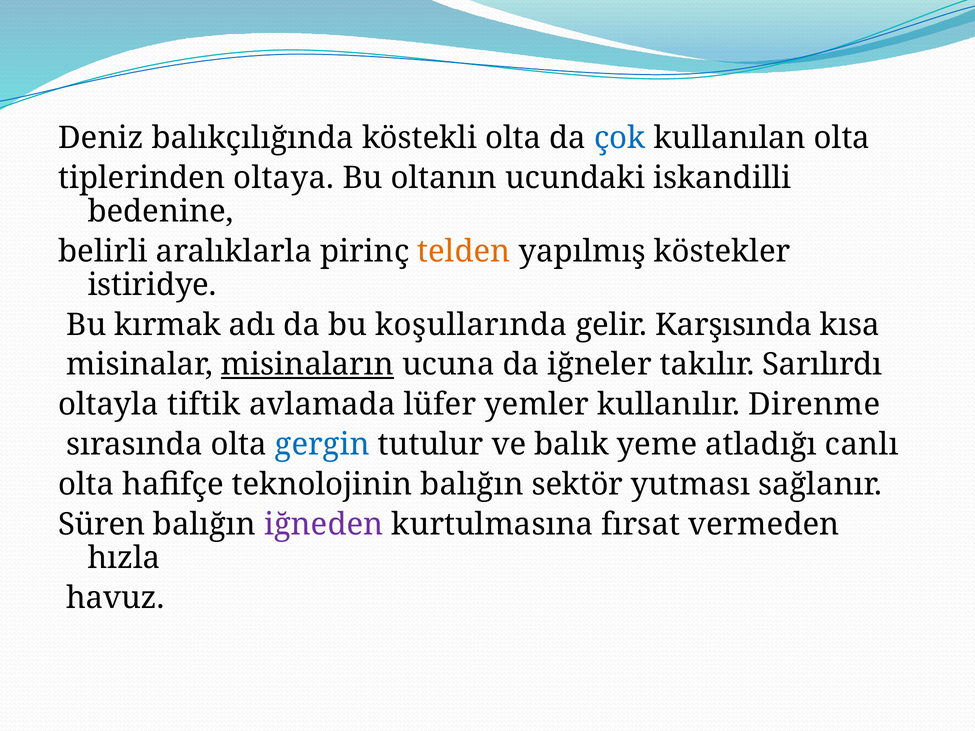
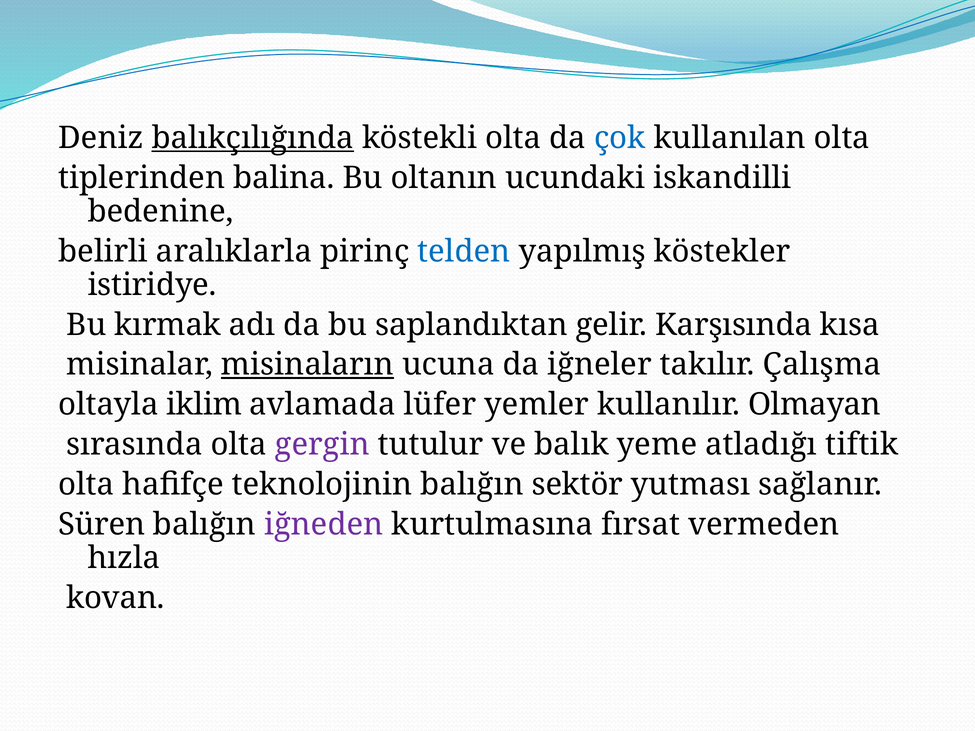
balıkçılığında underline: none -> present
oltaya: oltaya -> balina
telden colour: orange -> blue
koşullarında: koşullarında -> saplandıktan
Sarılırdı: Sarılırdı -> Çalışma
tiftik: tiftik -> iklim
Direnme: Direnme -> Olmayan
gergin colour: blue -> purple
canlı: canlı -> tiftik
havuz: havuz -> kovan
